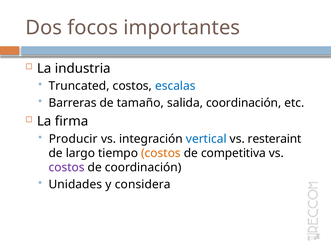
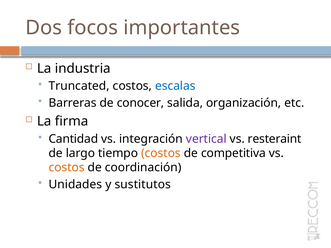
tamaño: tamaño -> conocer
salida coordinación: coordinación -> organización
Producir: Producir -> Cantidad
vertical colour: blue -> purple
costos at (67, 168) colour: purple -> orange
considera: considera -> sustitutos
